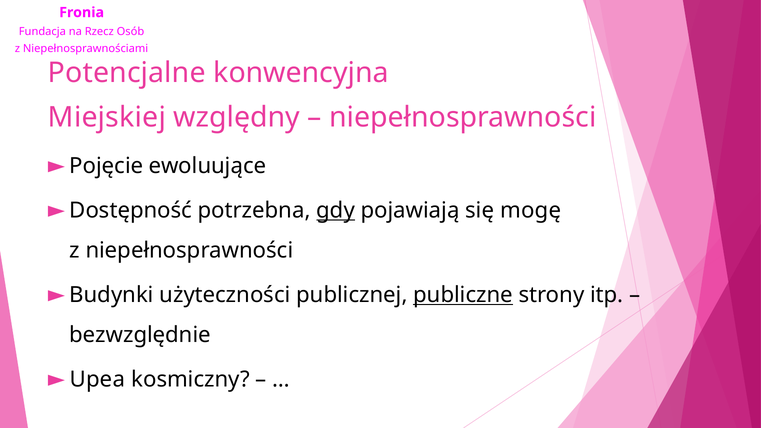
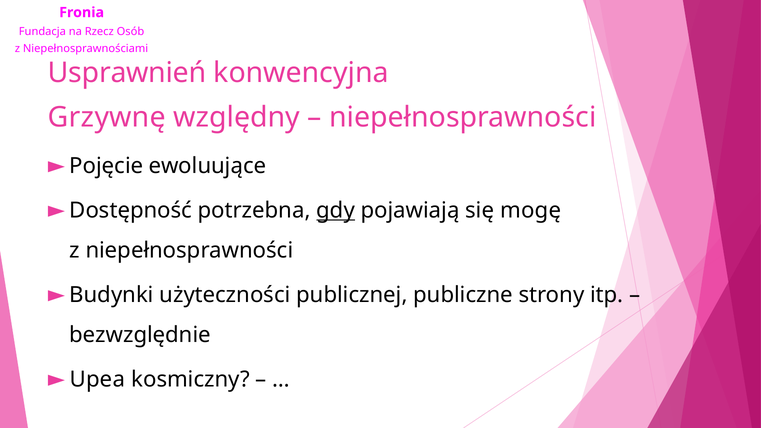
Potencjalne: Potencjalne -> Usprawnień
Miejskiej: Miejskiej -> Grzywnę
publiczne underline: present -> none
